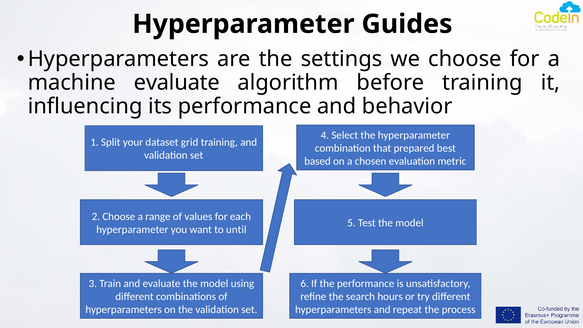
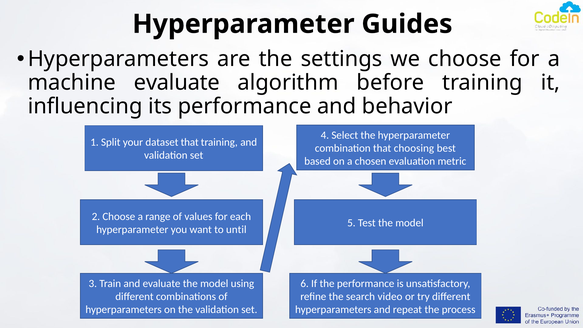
dataset grid: grid -> that
prepared: prepared -> choosing
hours: hours -> video
